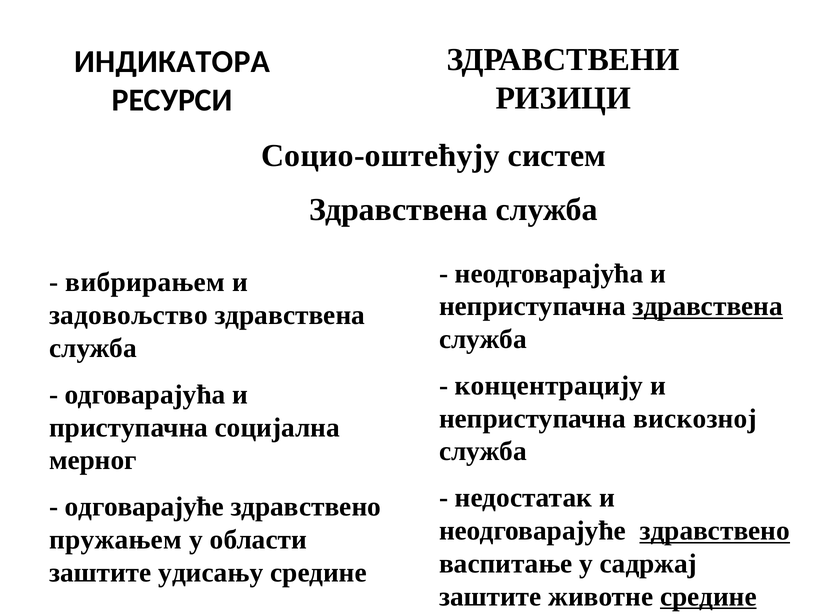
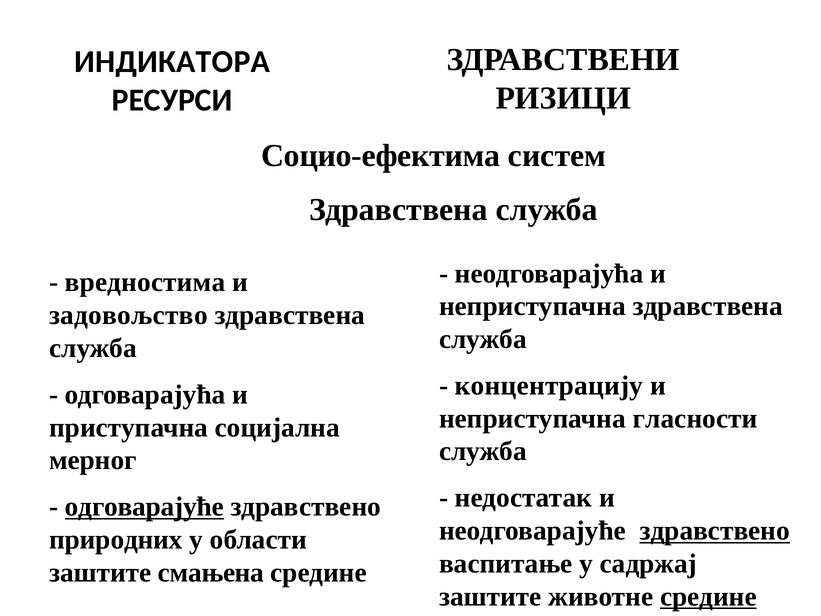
Социо-оштећују: Социо-оштећују -> Социо-ефектима
вибрирањем: вибрирањем -> вредностима
здравствена at (708, 306) underline: present -> none
вискозној: вискозној -> гласности
одговарајуће underline: none -> present
пружањем: пружањем -> природних
удисању: удисању -> смањена
